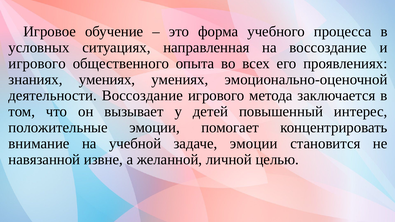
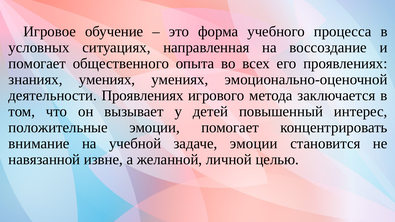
игрового at (37, 64): игрового -> помогает
деятельности Воссоздание: Воссоздание -> Проявлениях
